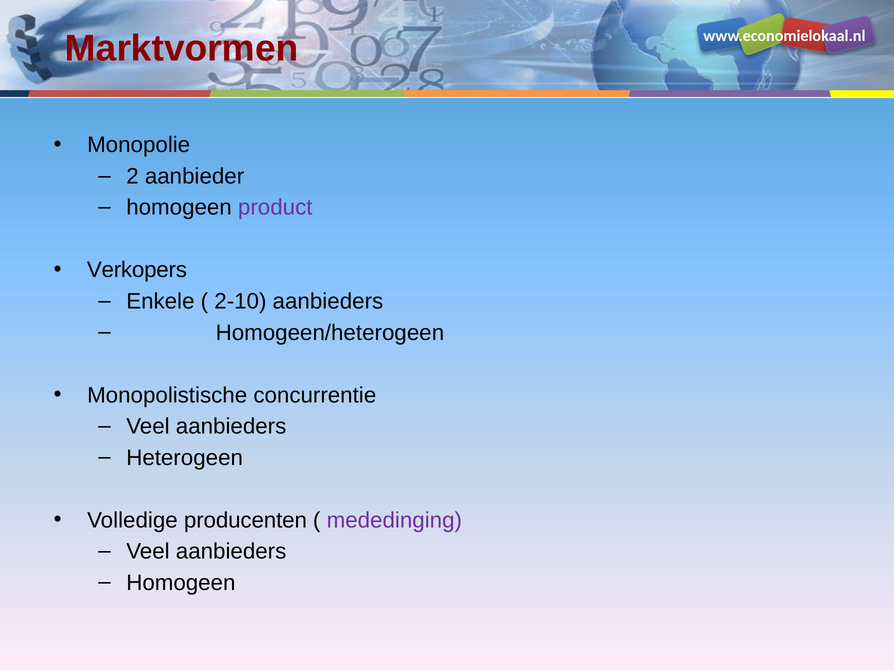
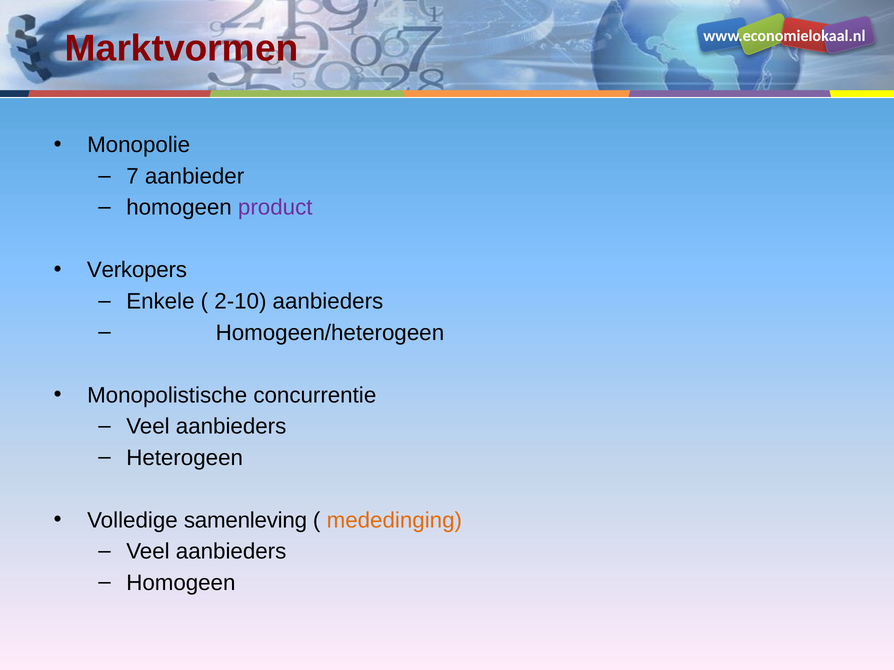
2: 2 -> 7
producenten: producenten -> samenleving
mededinging colour: purple -> orange
